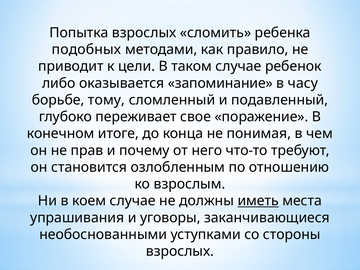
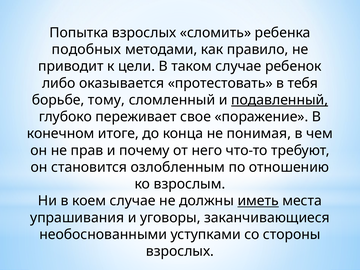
запоминание: запоминание -> протестовать
часу: часу -> тебя
подавленный underline: none -> present
